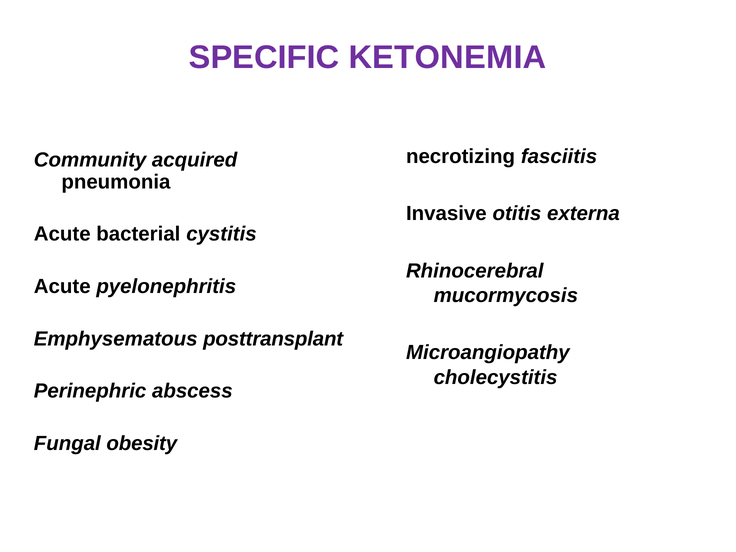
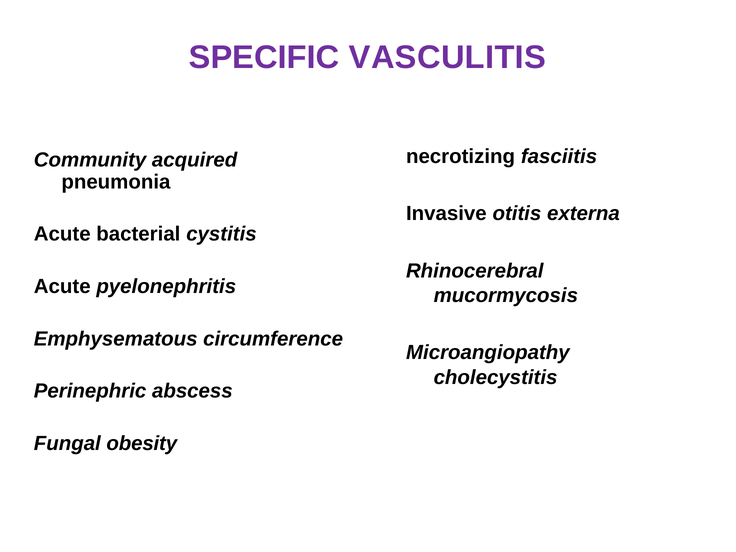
KETONEMIA: KETONEMIA -> VASCULITIS
posttransplant: posttransplant -> circumference
